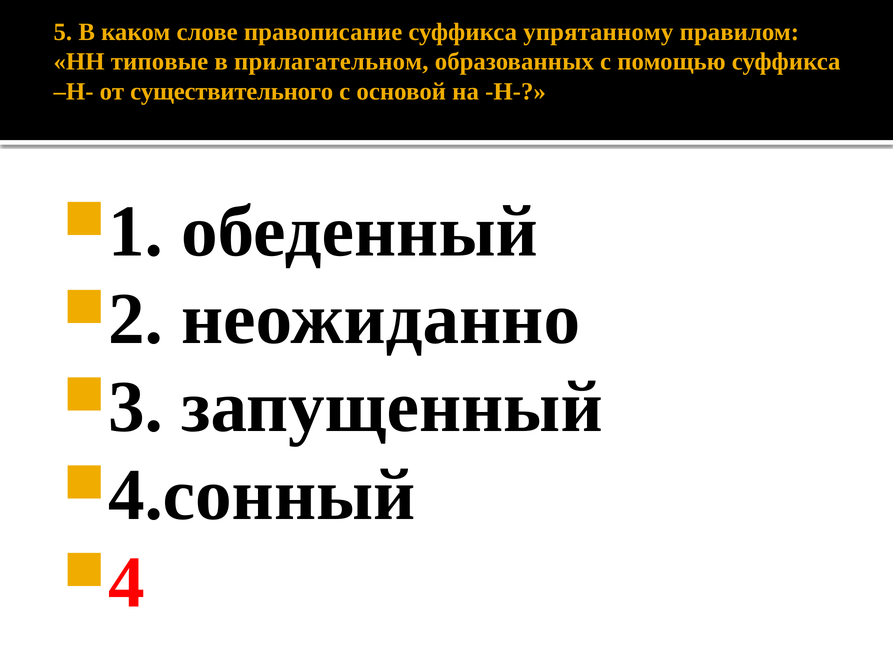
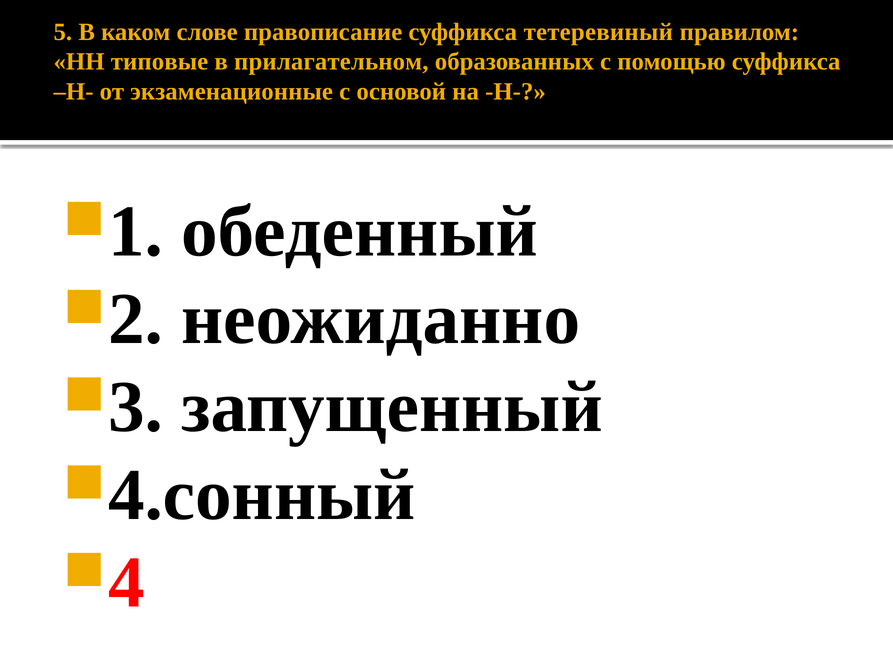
упрятанному: упрятанному -> тетеревиный
существительного: существительного -> экзаменационные
